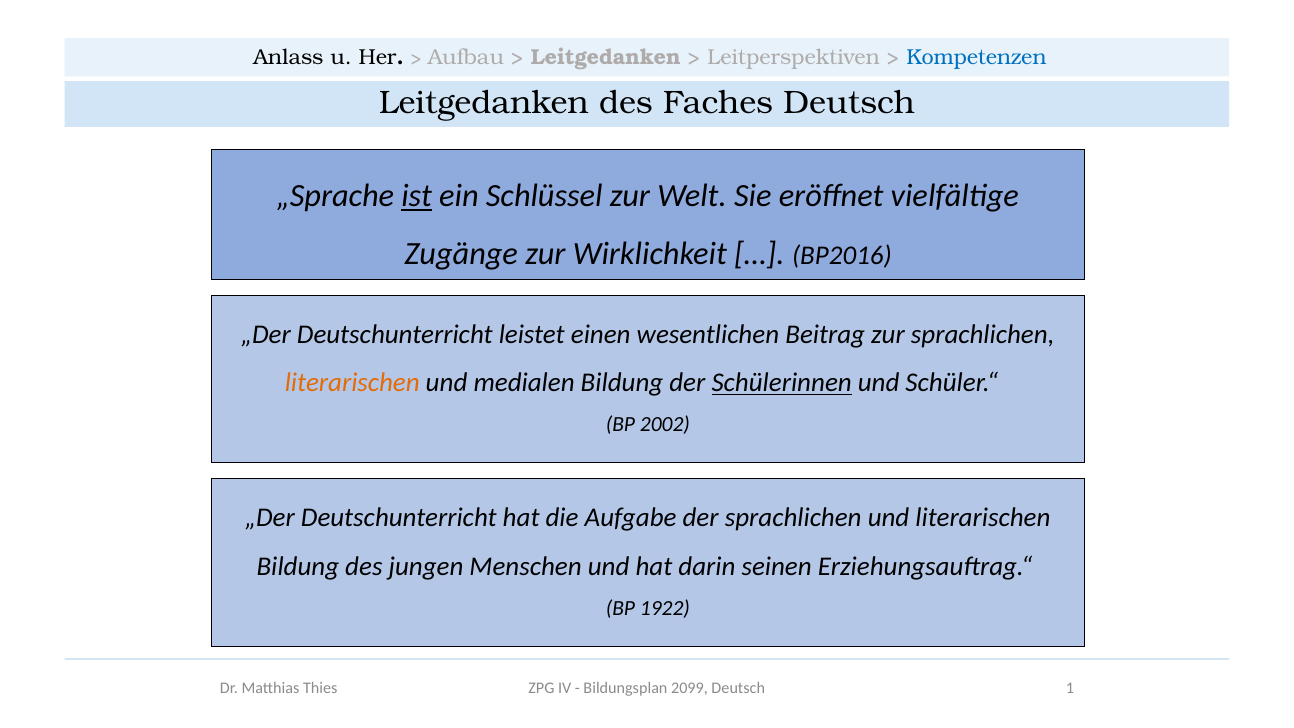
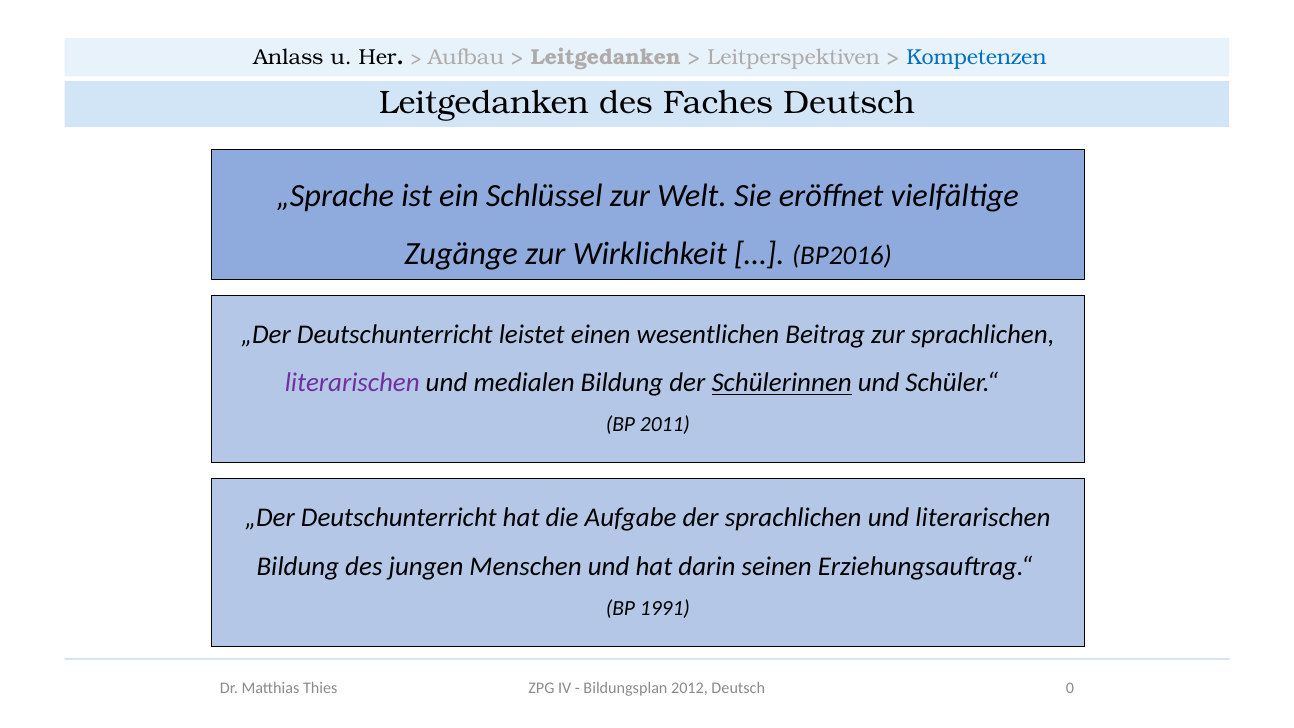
ist underline: present -> none
literarischen at (352, 383) colour: orange -> purple
2002: 2002 -> 2011
1922: 1922 -> 1991
2099: 2099 -> 2012
1: 1 -> 0
